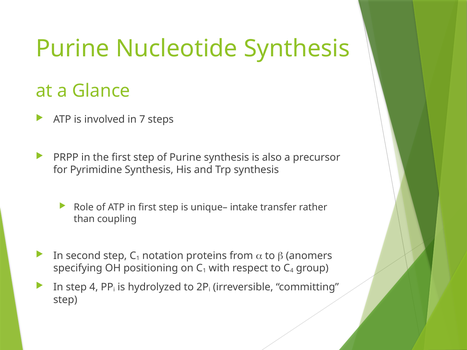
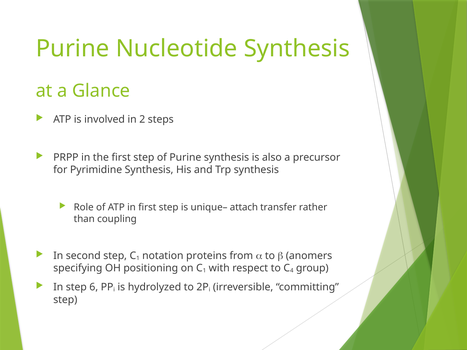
7: 7 -> 2
intake: intake -> attach
step 4: 4 -> 6
